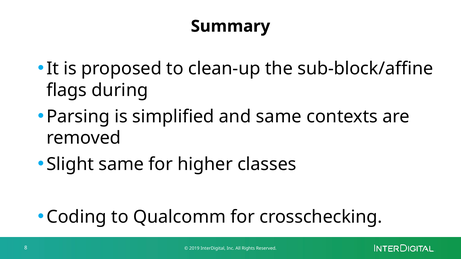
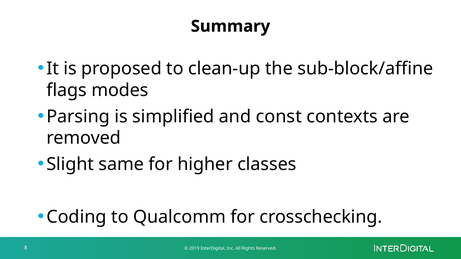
during: during -> modes
and same: same -> const
